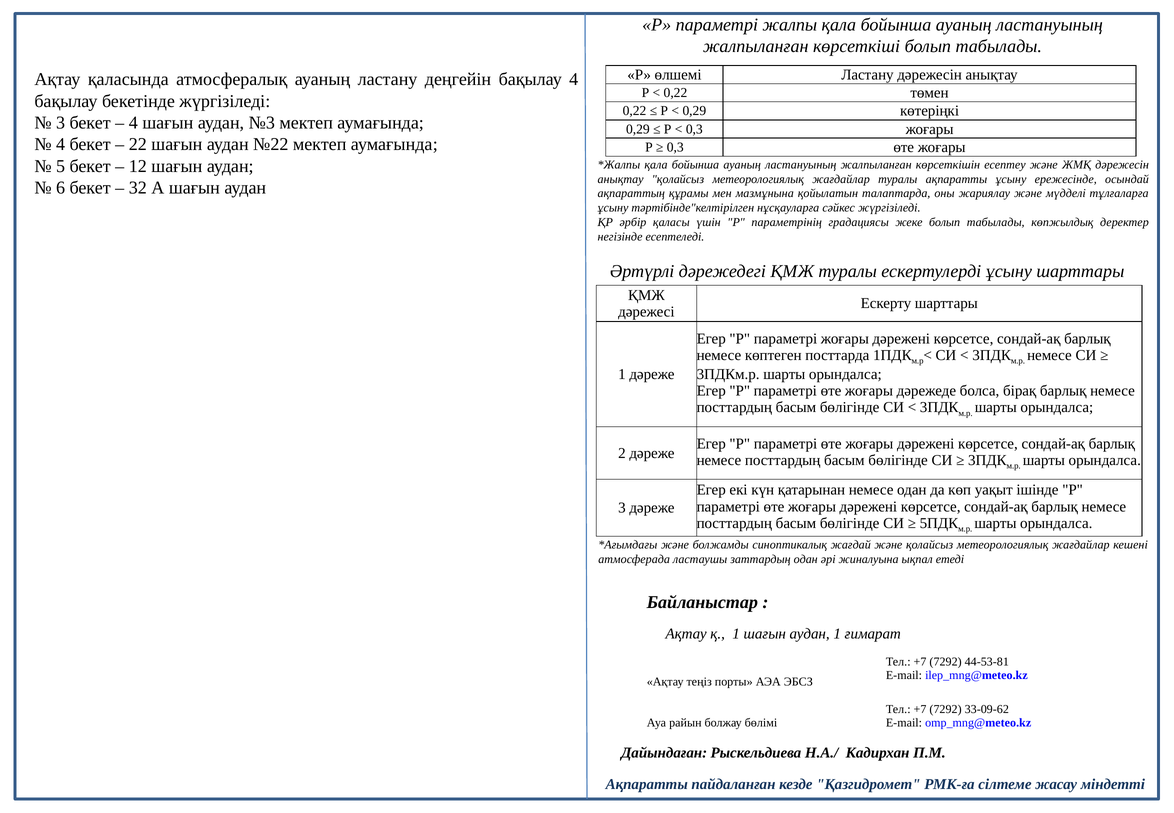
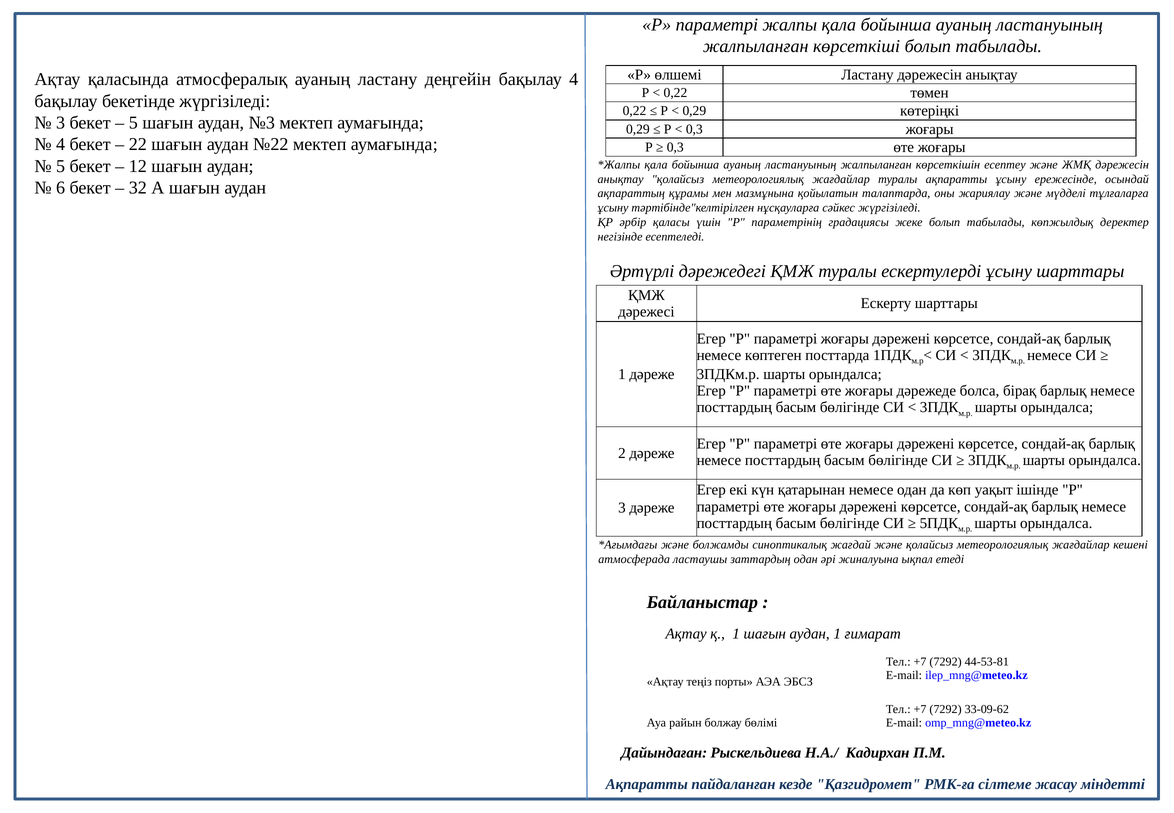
4 at (133, 123): 4 -> 5
